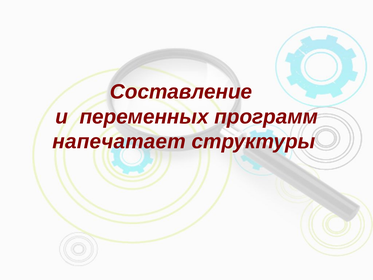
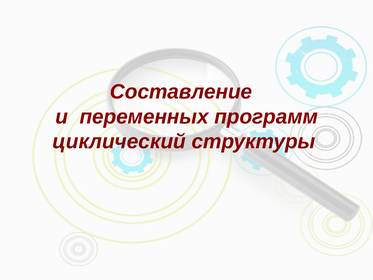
напечатает: напечатает -> циклический
